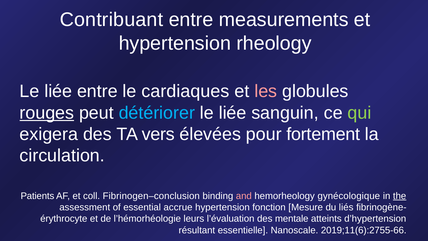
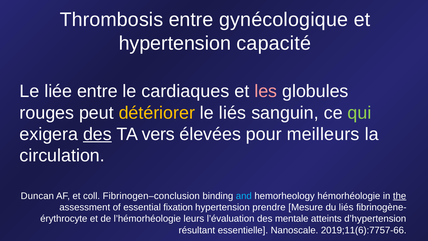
Contribuant: Contribuant -> Thrombosis
measurements: measurements -> gynécologique
rheology: rheology -> capacité
rouges underline: present -> none
détériorer colour: light blue -> yellow
liée at (233, 113): liée -> liés
des at (97, 134) underline: none -> present
fortement: fortement -> meilleurs
Patients: Patients -> Duncan
and colour: pink -> light blue
gynécologique: gynécologique -> hémorhéologie
accrue: accrue -> fixation
fonction: fonction -> prendre
2019;11(6):2755-66: 2019;11(6):2755-66 -> 2019;11(6):7757-66
